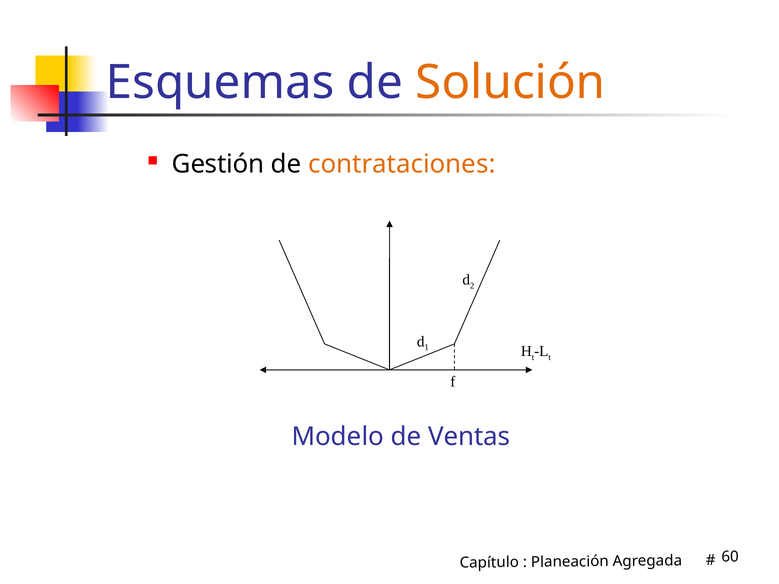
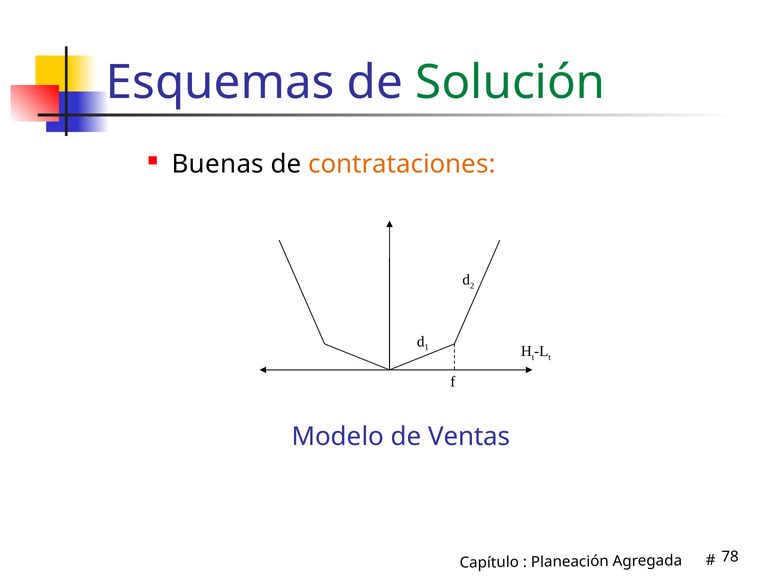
Solución colour: orange -> green
Gestión: Gestión -> Buenas
60: 60 -> 78
